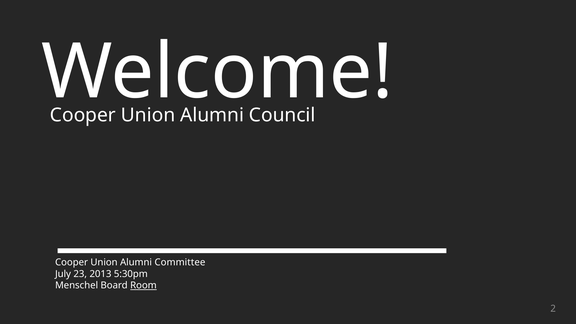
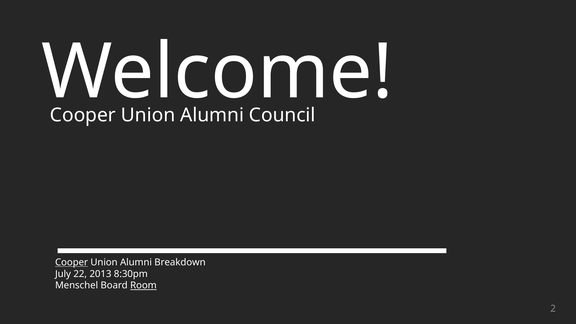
Cooper at (72, 262) underline: none -> present
Committee: Committee -> Breakdown
23: 23 -> 22
5:30pm: 5:30pm -> 8:30pm
